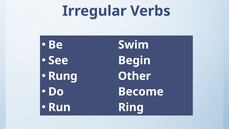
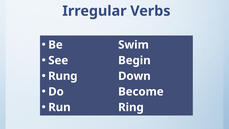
Other: Other -> Down
